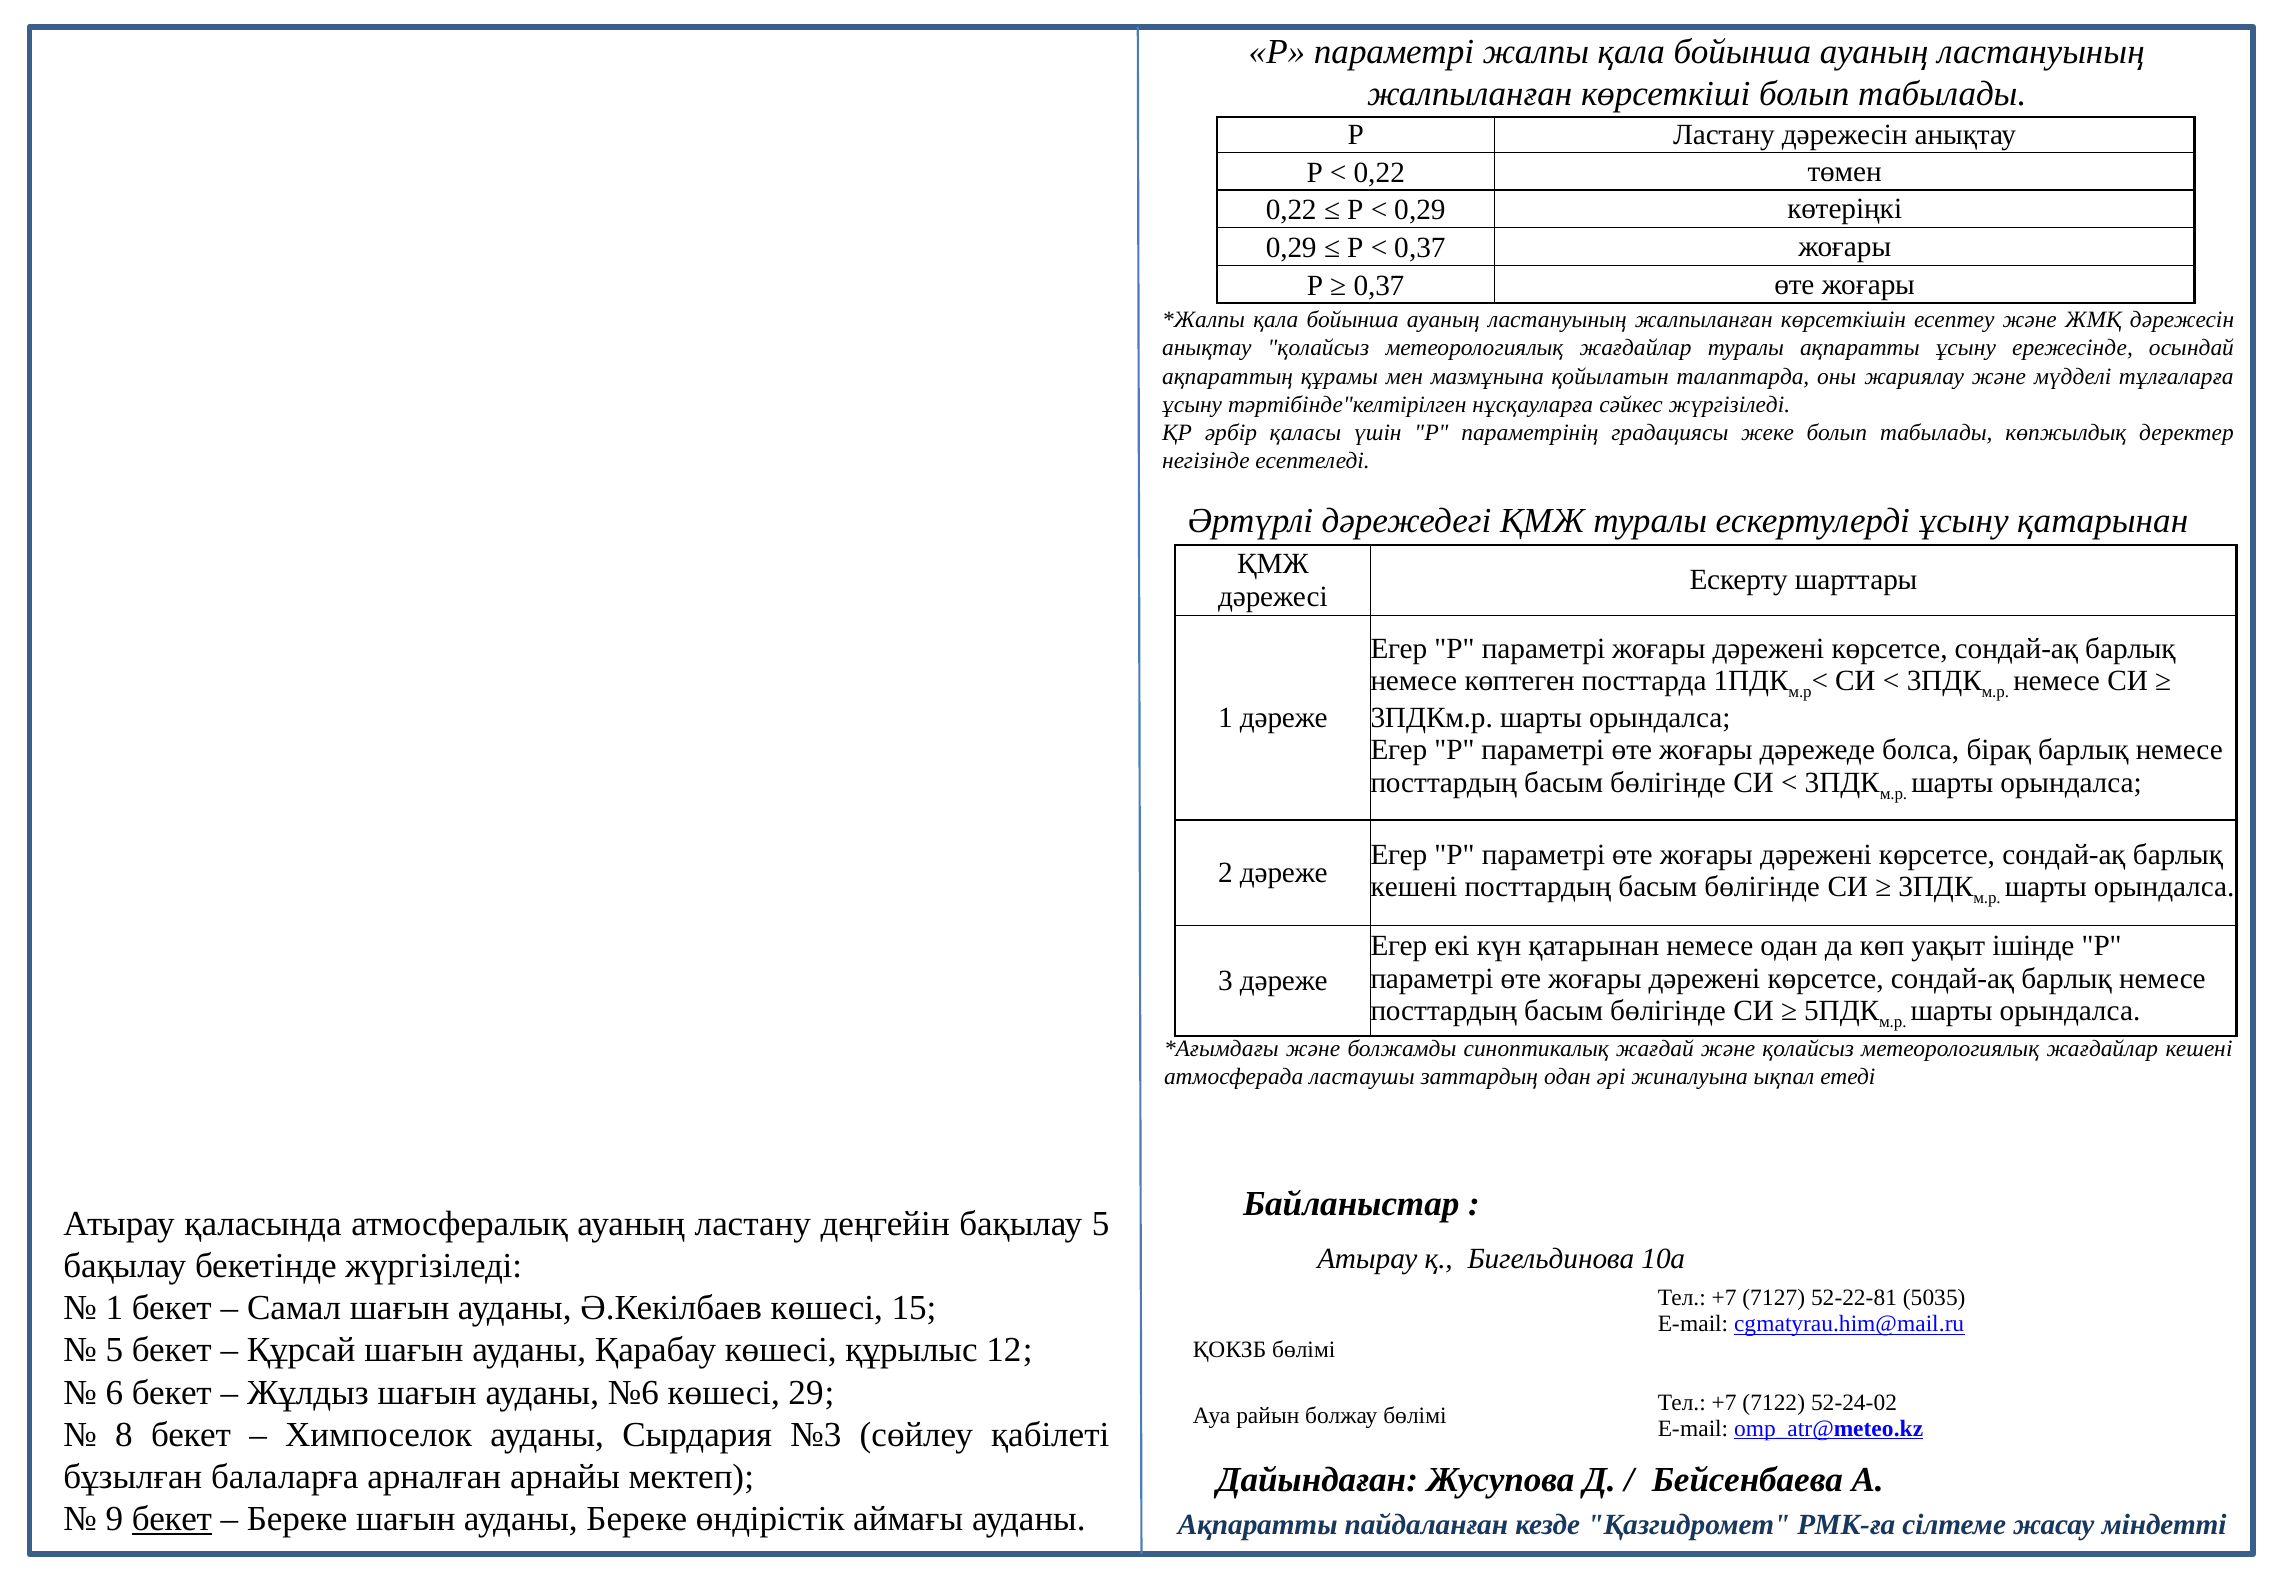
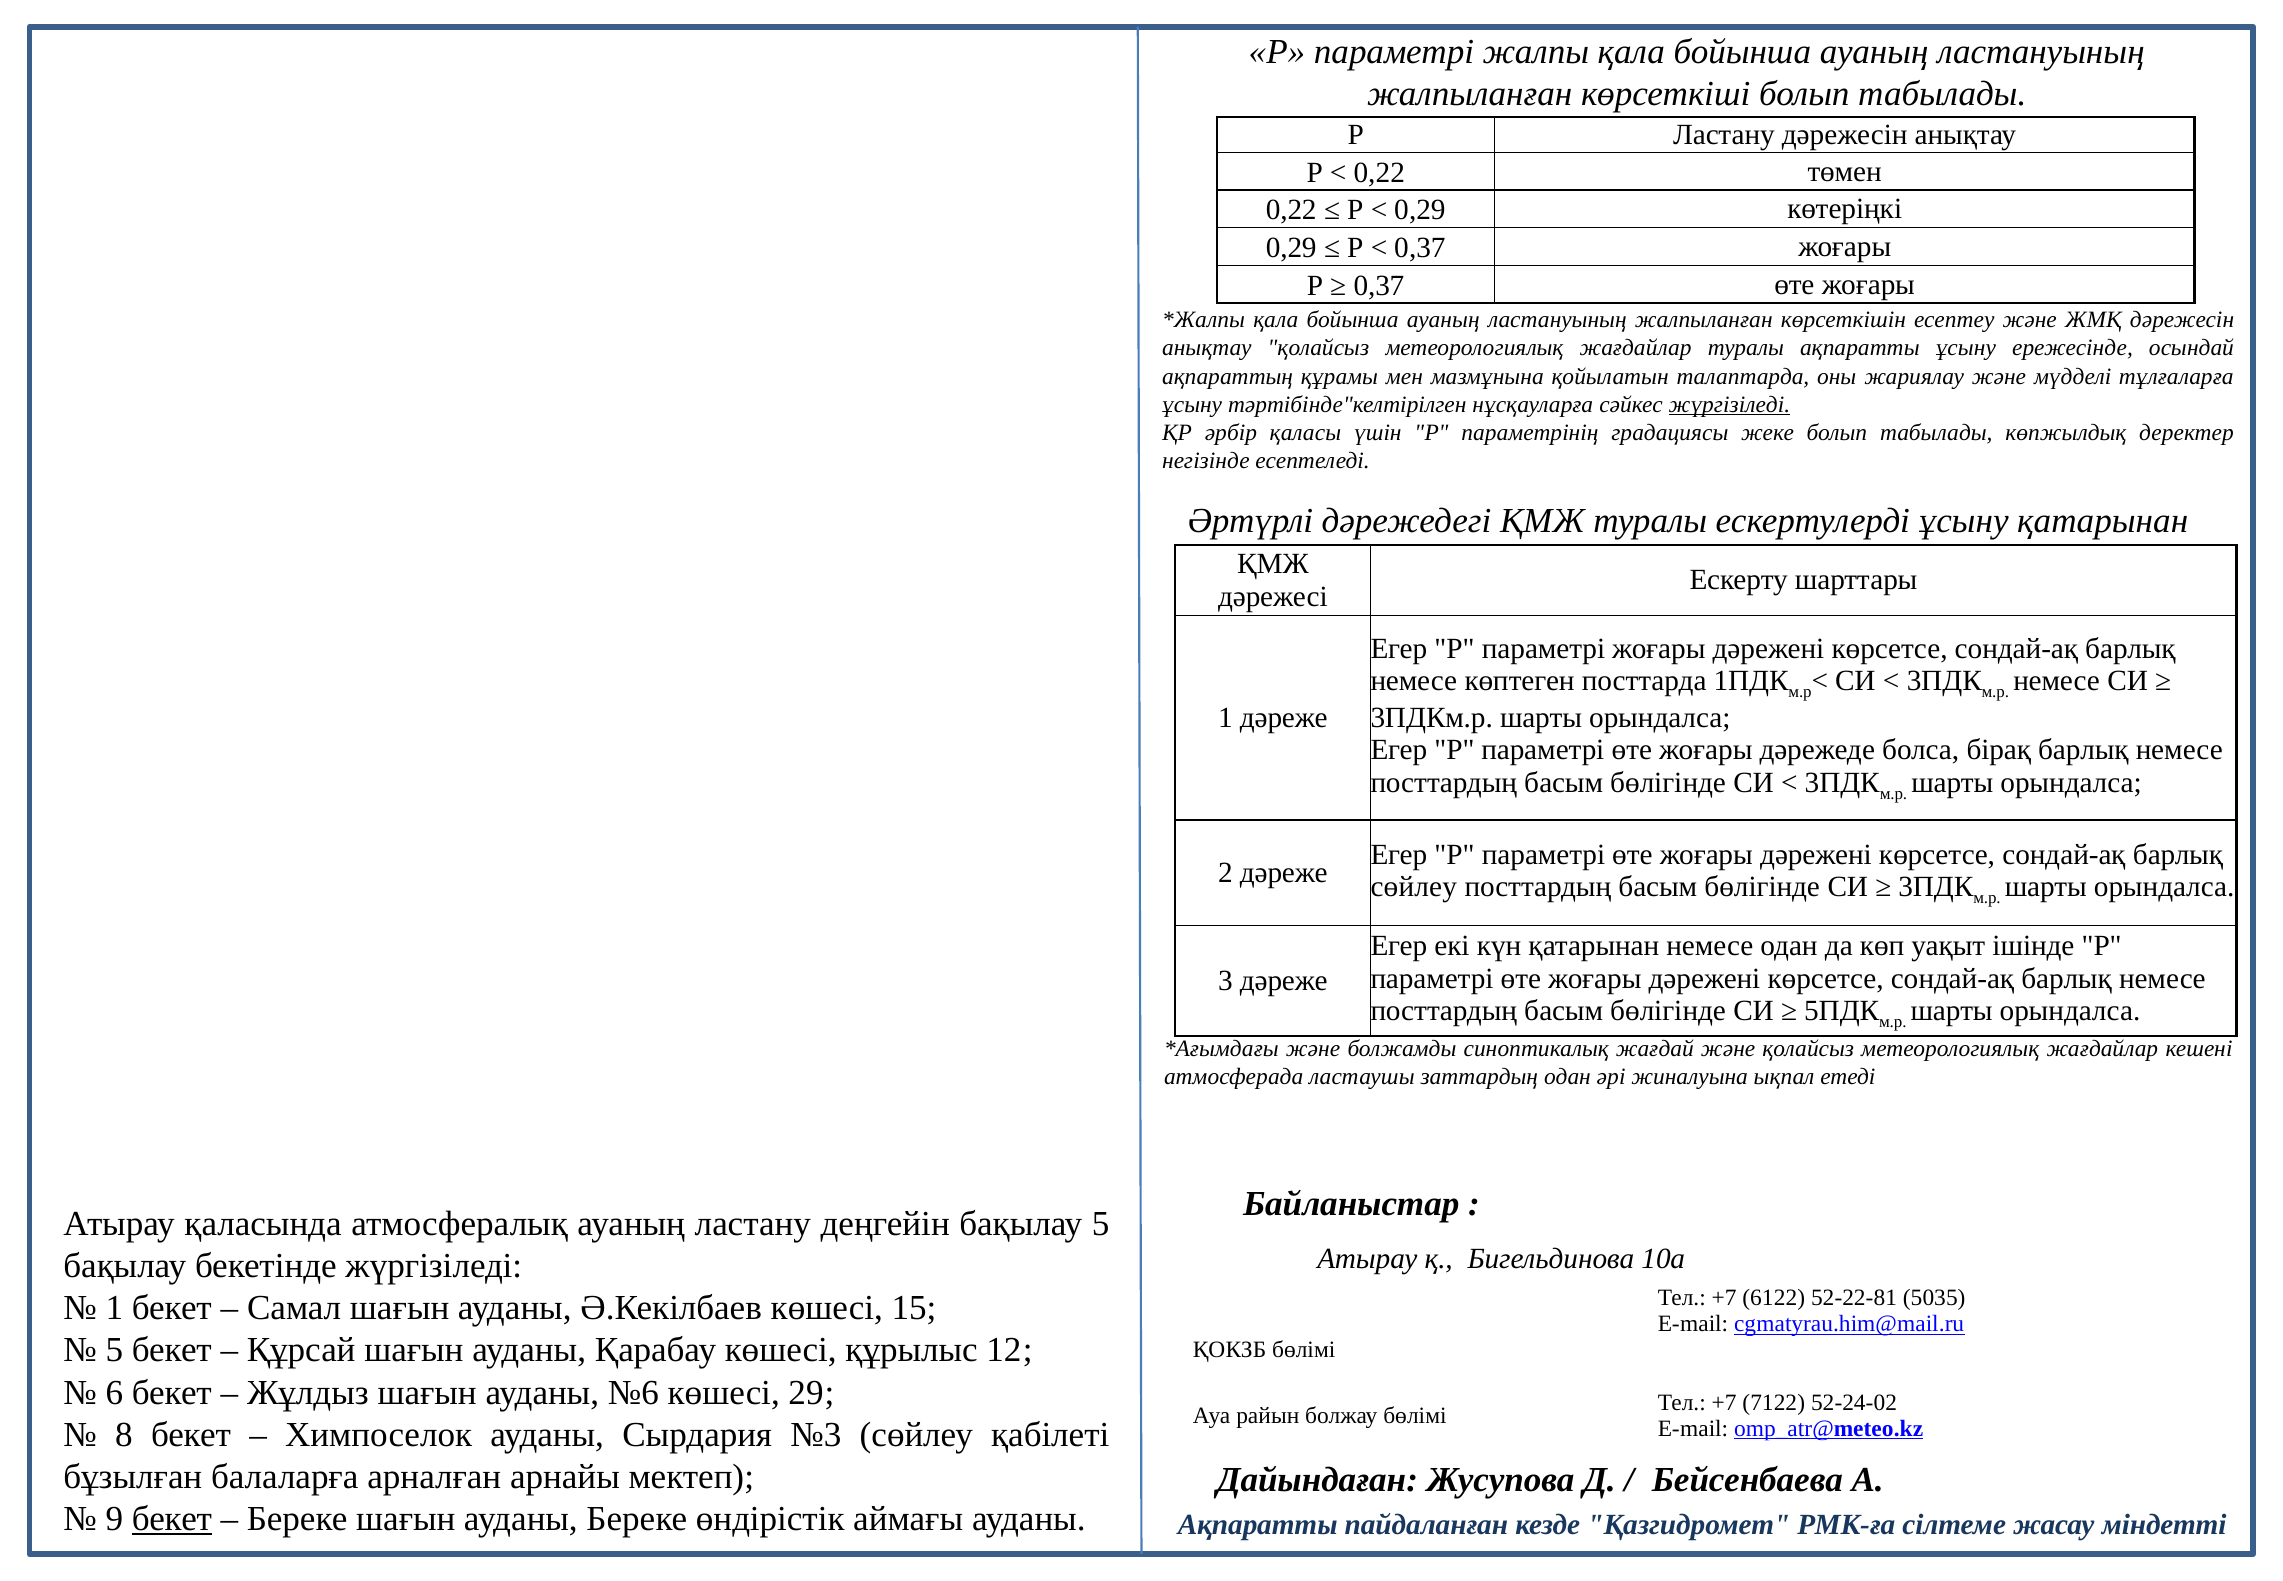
жүргізіледі at (1729, 404) underline: none -> present
кешені at (1414, 887): кешені -> сөйлеу
7127: 7127 -> 6122
